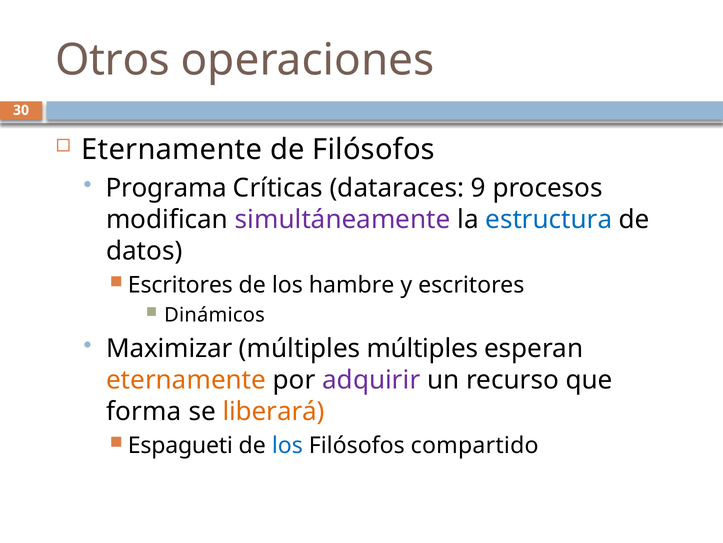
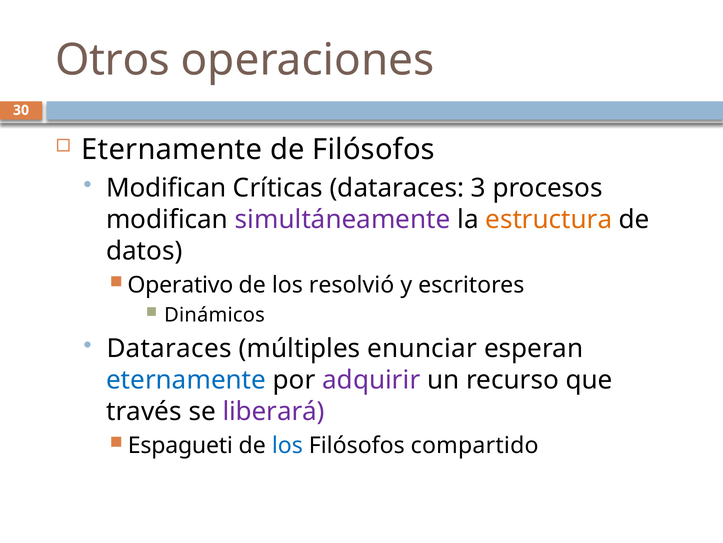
Programa at (166, 188): Programa -> Modifican
9: 9 -> 3
estructura colour: blue -> orange
Escritores at (180, 285): Escritores -> Operativo
hambre: hambre -> resolvió
Maximizar at (169, 348): Maximizar -> Dataraces
múltiples múltiples: múltiples -> enunciar
eternamente at (186, 380) colour: orange -> blue
forma: forma -> través
liberará colour: orange -> purple
